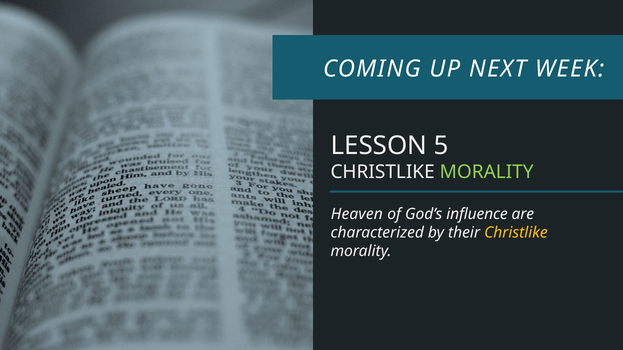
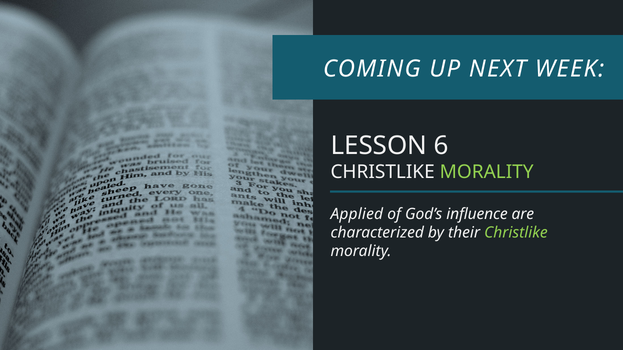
5: 5 -> 6
Heaven: Heaven -> Applied
Christlike at (516, 233) colour: yellow -> light green
